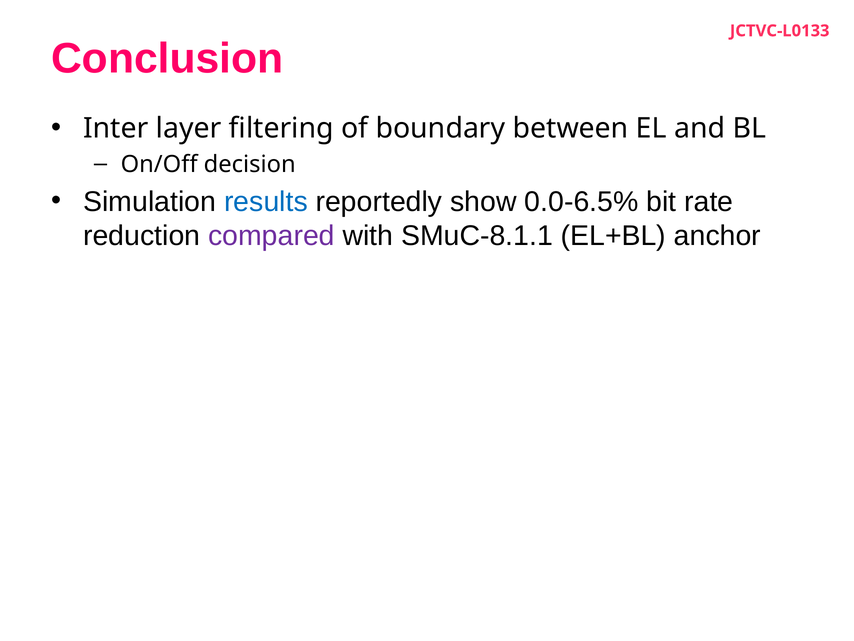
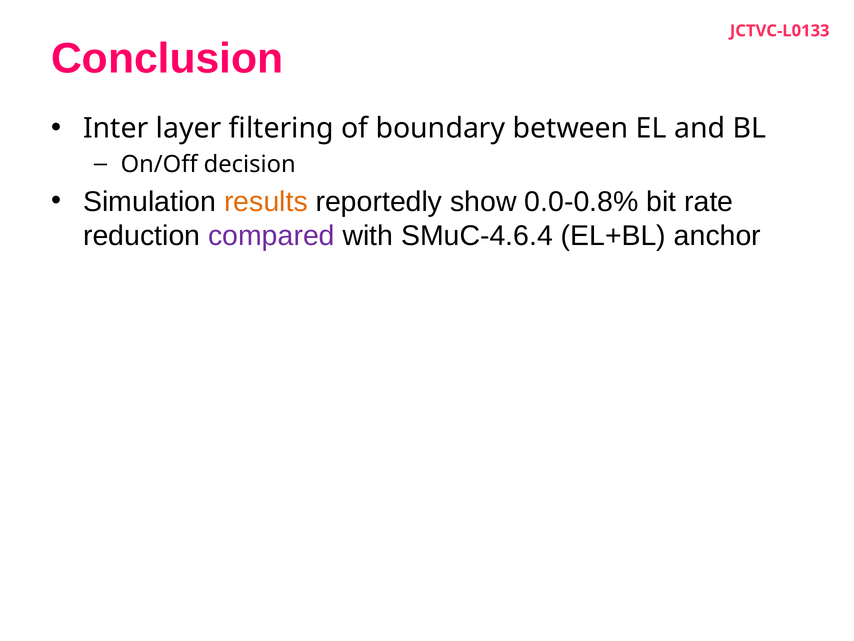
results colour: blue -> orange
0.0-6.5%: 0.0-6.5% -> 0.0-0.8%
SMuC-8.1.1: SMuC-8.1.1 -> SMuC-4.6.4
